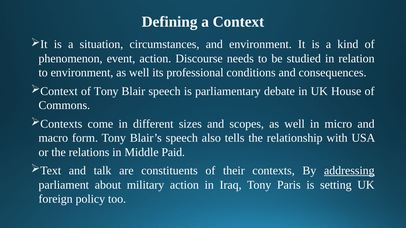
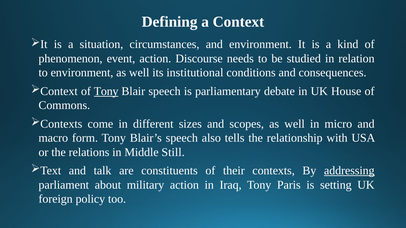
professional: professional -> institutional
Tony at (106, 91) underline: none -> present
Paid: Paid -> Still
